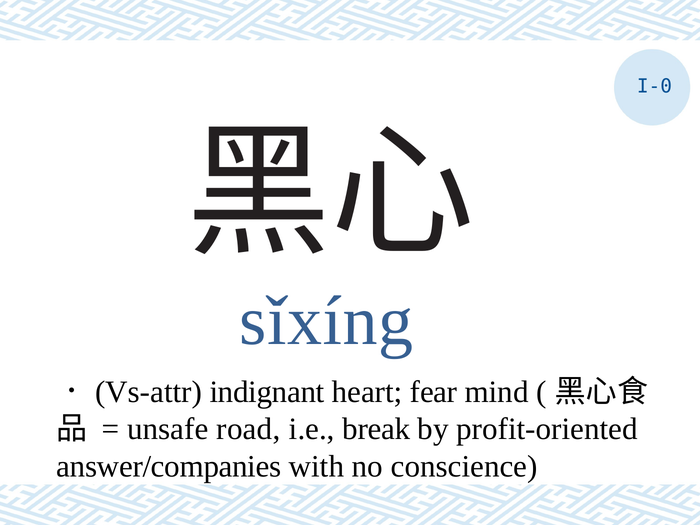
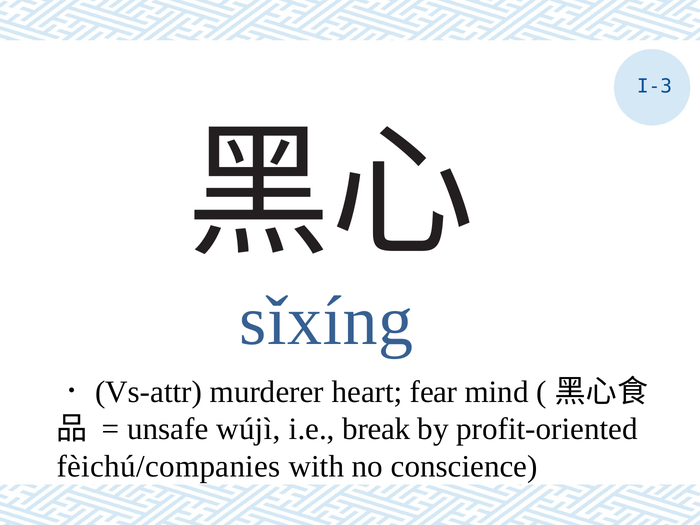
I-0: I-0 -> I-3
indignant: indignant -> murderer
road: road -> wújì
answer/companies: answer/companies -> fèichú/companies
